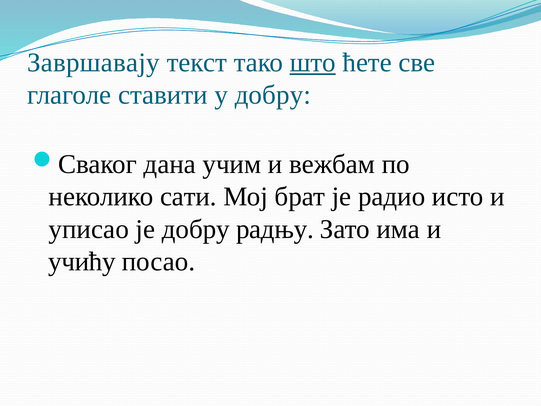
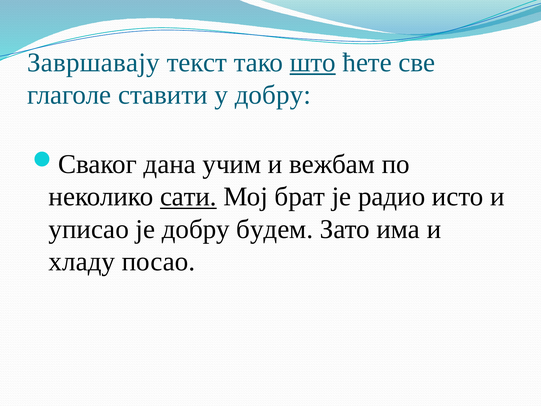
сати underline: none -> present
радњу: радњу -> будем
учићу: учићу -> хладу
